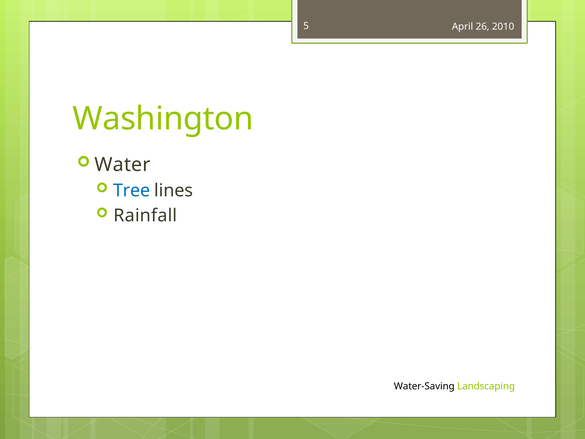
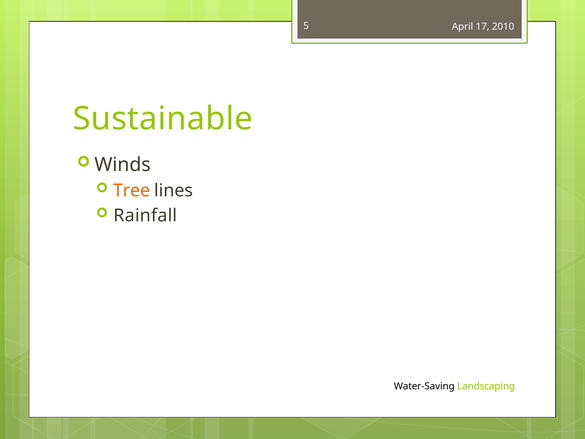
26: 26 -> 17
Washington: Washington -> Sustainable
Water: Water -> Winds
Tree colour: blue -> orange
